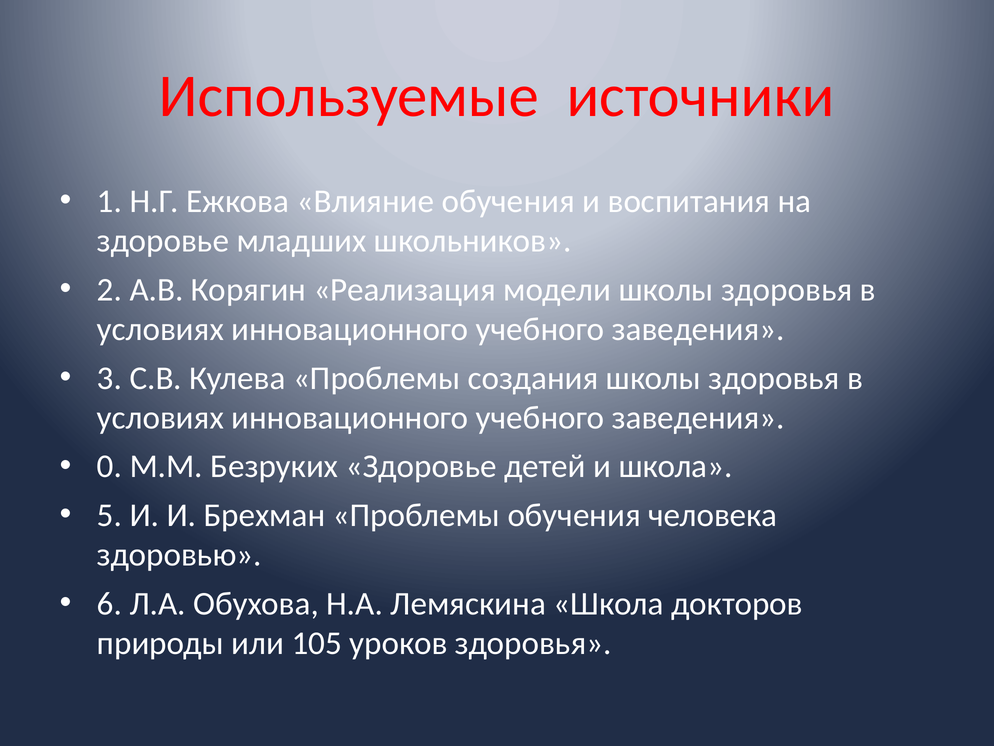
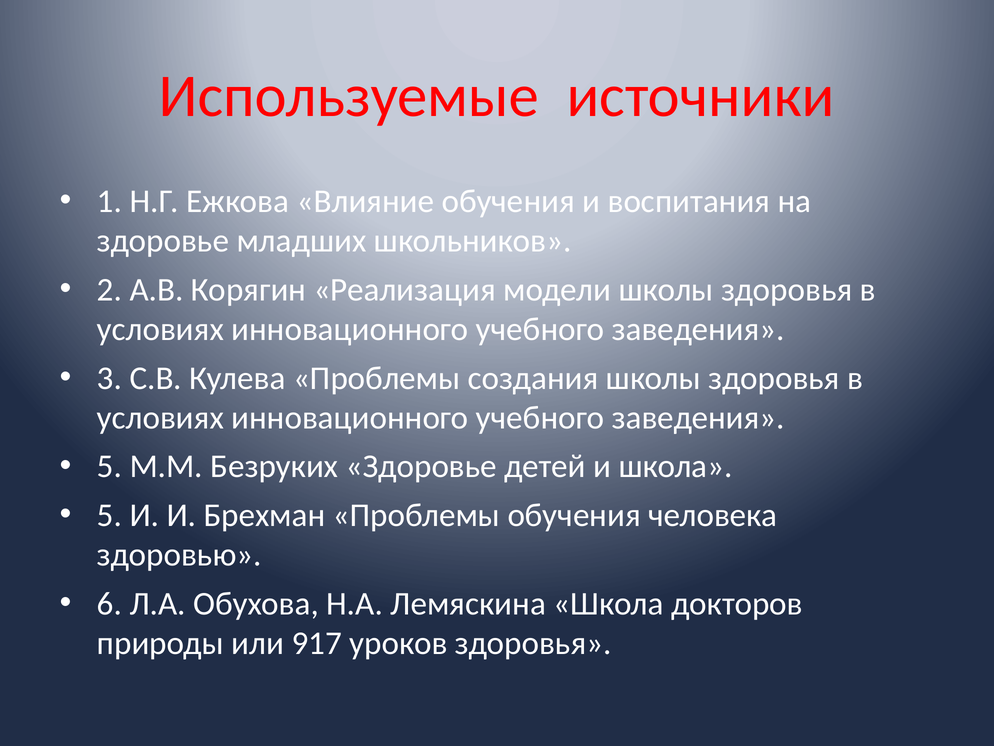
0 at (109, 466): 0 -> 5
105: 105 -> 917
